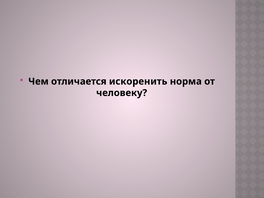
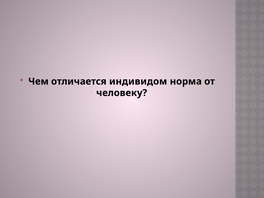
искоренить: искоренить -> индивидом
